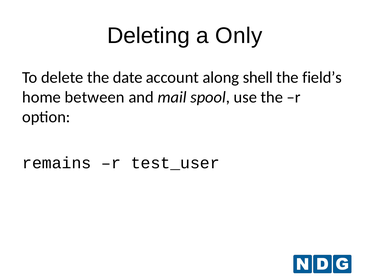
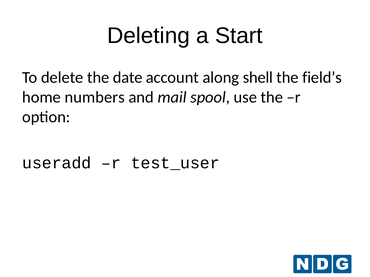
Only: Only -> Start
between: between -> numbers
remains: remains -> useradd
